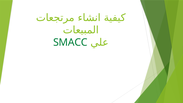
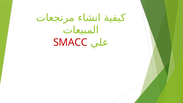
SMACC colour: green -> red
